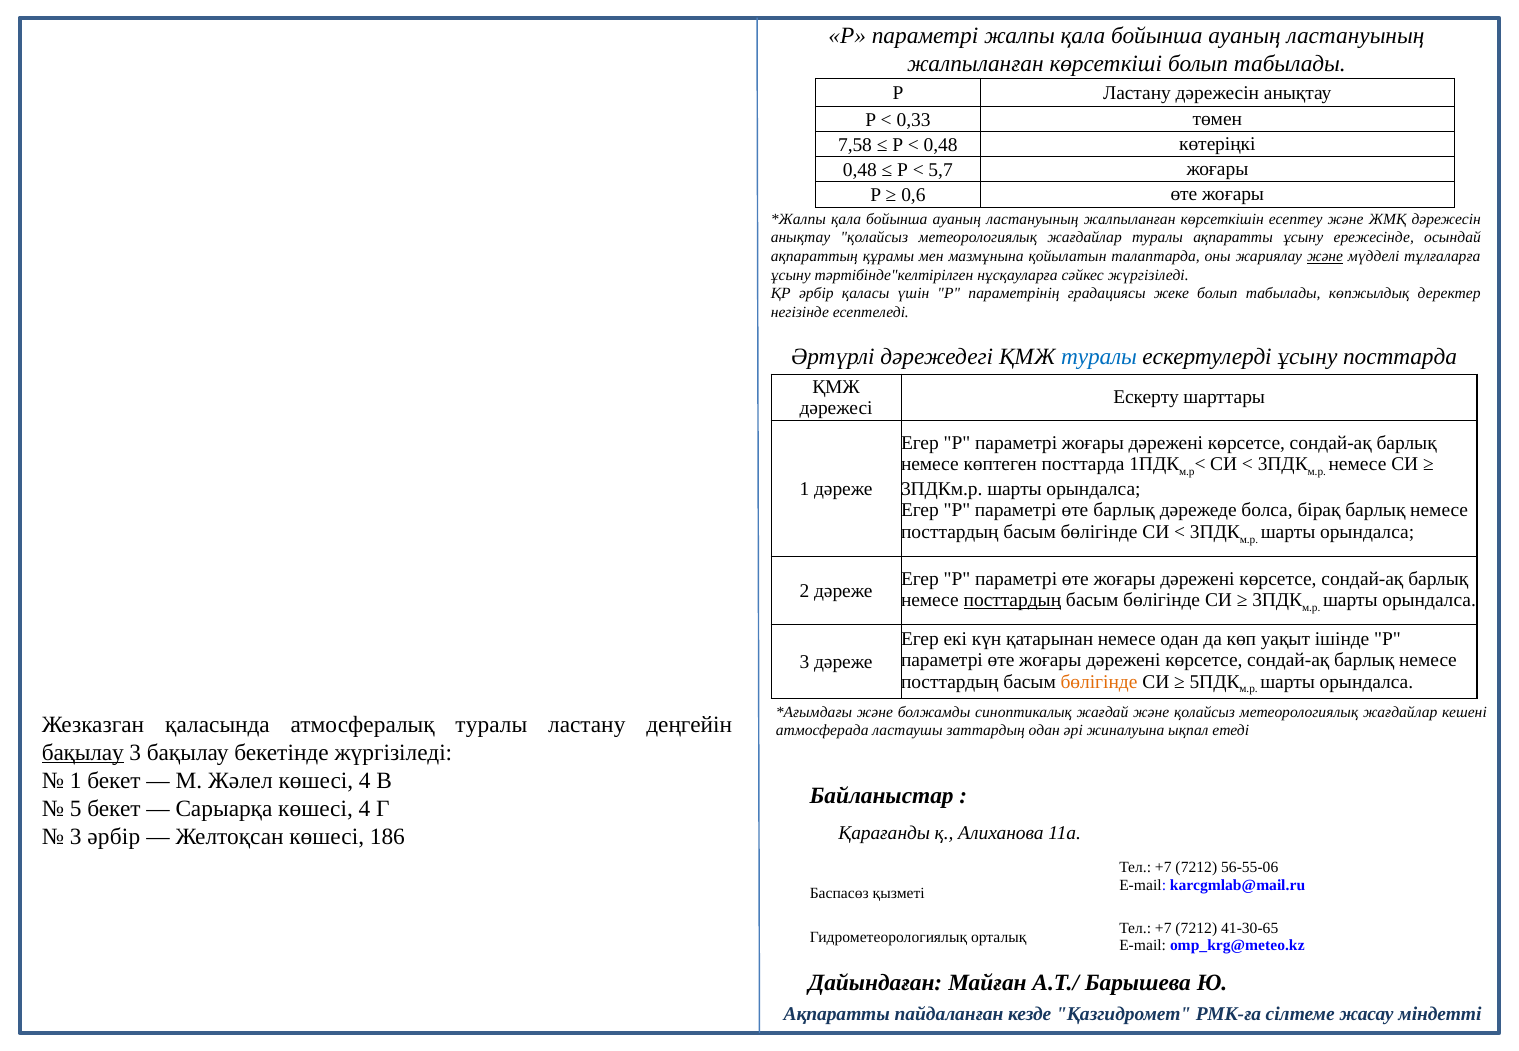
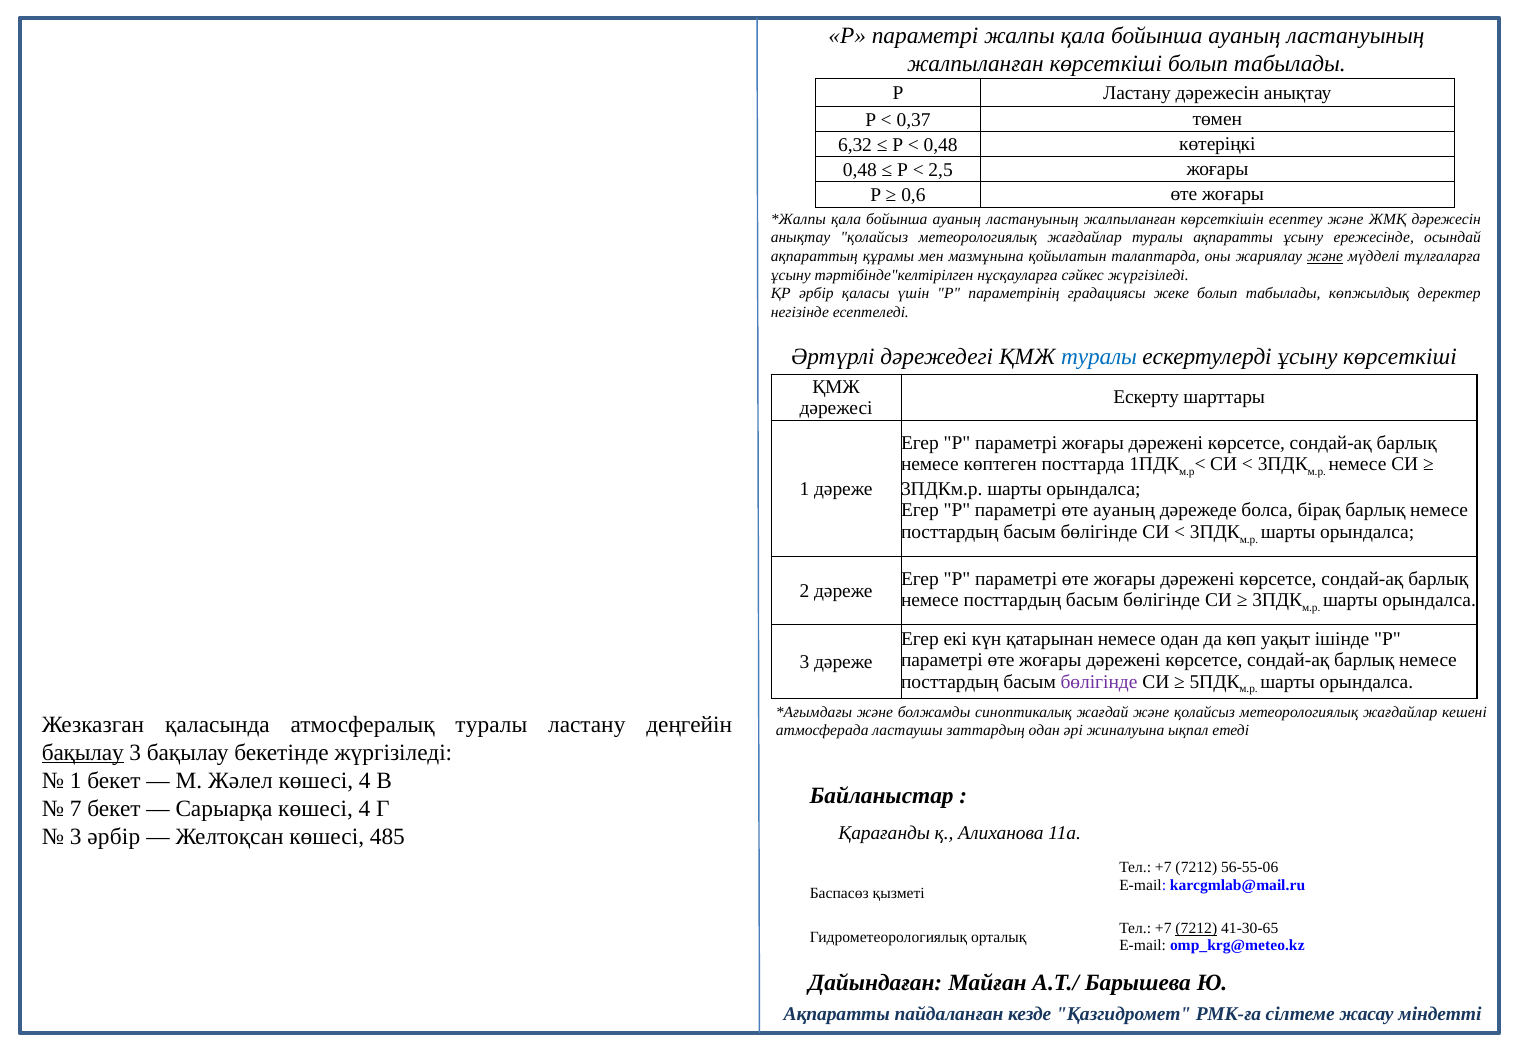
0,33: 0,33 -> 0,37
7,58: 7,58 -> 6,32
5,7: 5,7 -> 2,5
ұсыну посттарда: посттарда -> көрсеткіші
өте барлық: барлық -> ауаның
посттардың at (1012, 600) underline: present -> none
бөлігінде at (1099, 682) colour: orange -> purple
5: 5 -> 7
186: 186 -> 485
7212 at (1196, 929) underline: none -> present
